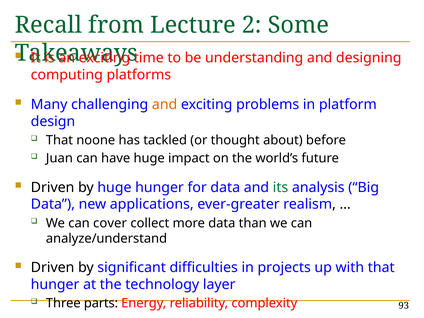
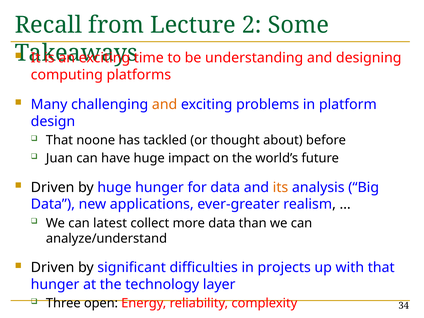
its colour: green -> orange
cover: cover -> latest
parts: parts -> open
93: 93 -> 34
